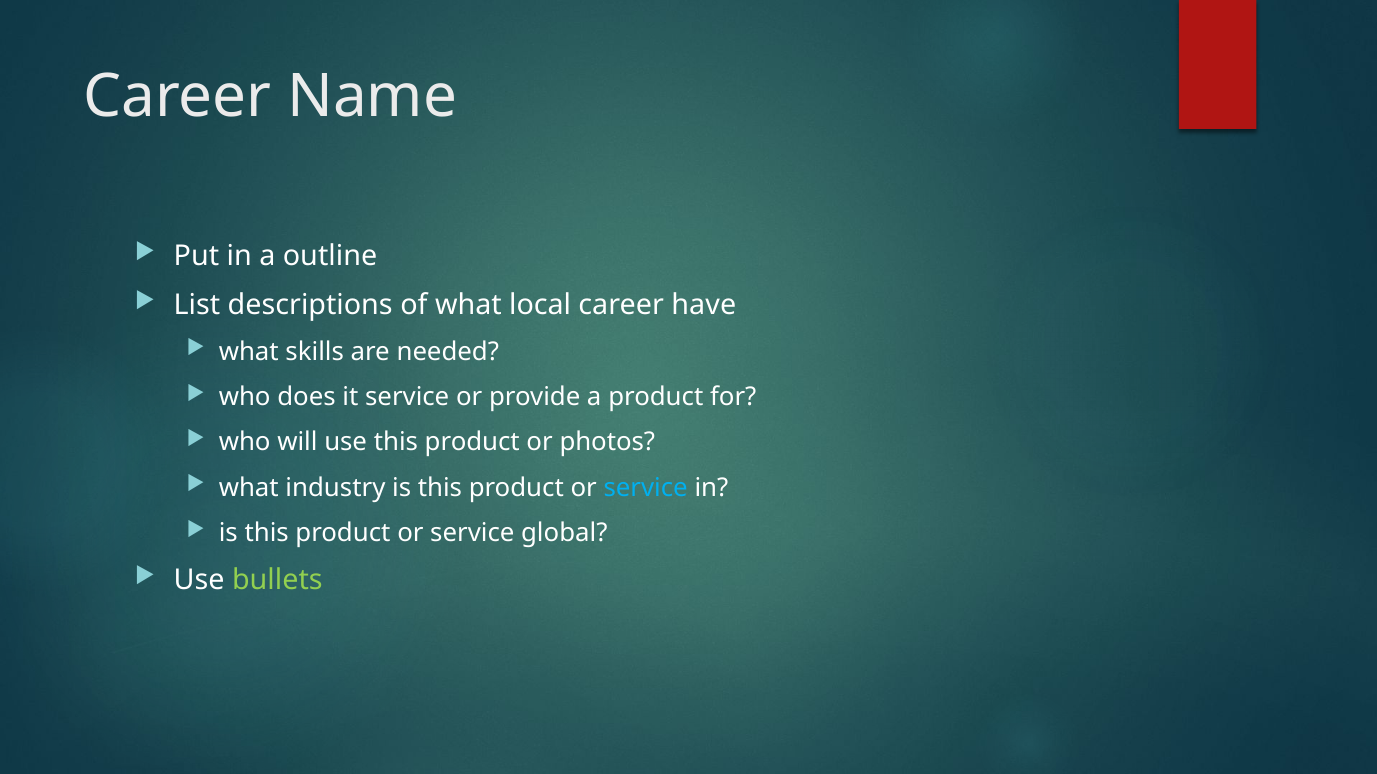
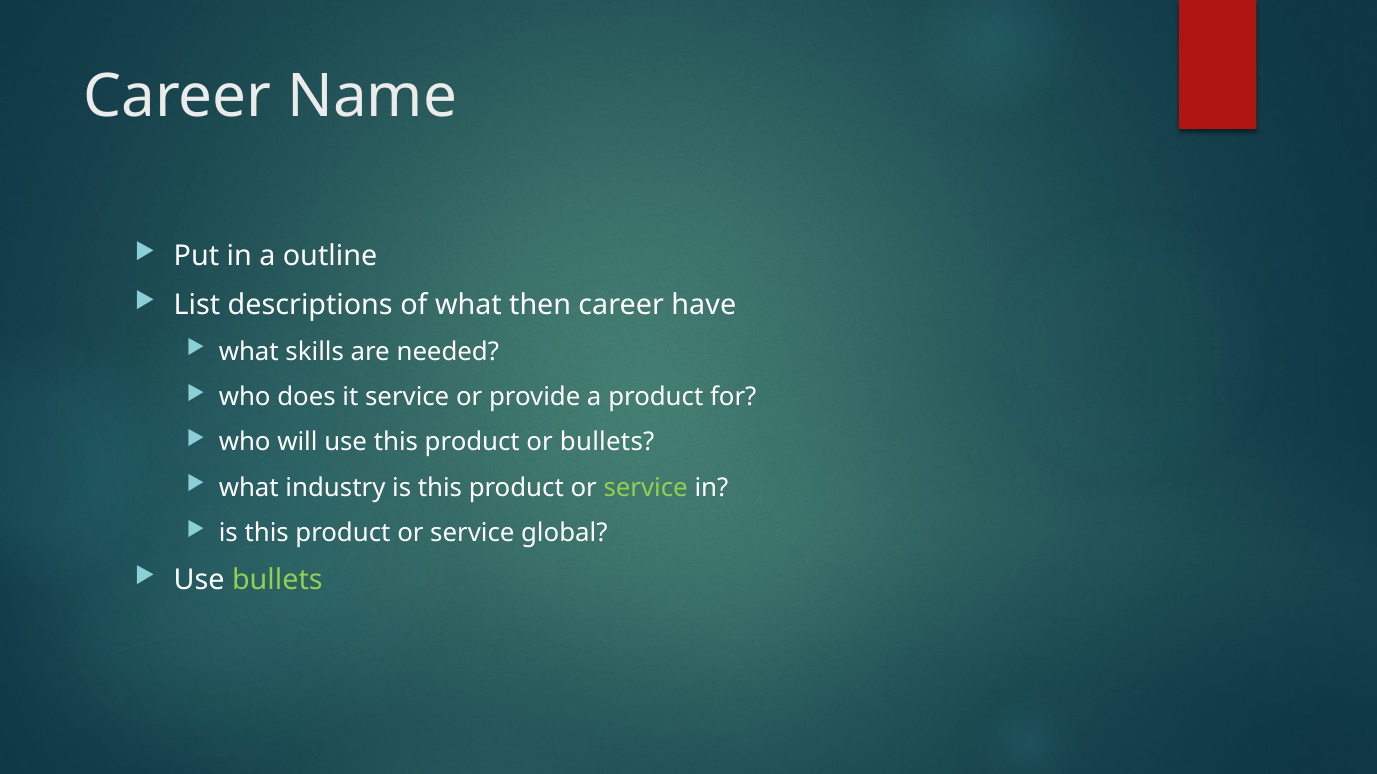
local: local -> then
or photos: photos -> bullets
service at (646, 488) colour: light blue -> light green
